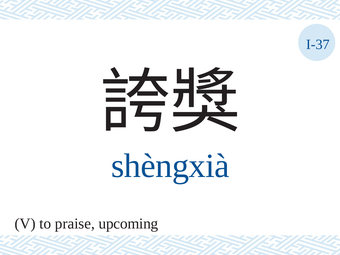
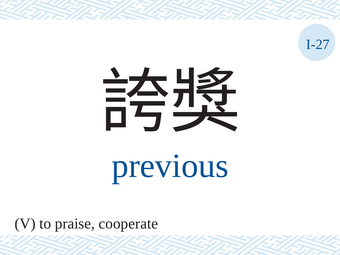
I-37: I-37 -> I-27
shèngxià: shèngxià -> previous
upcoming: upcoming -> cooperate
